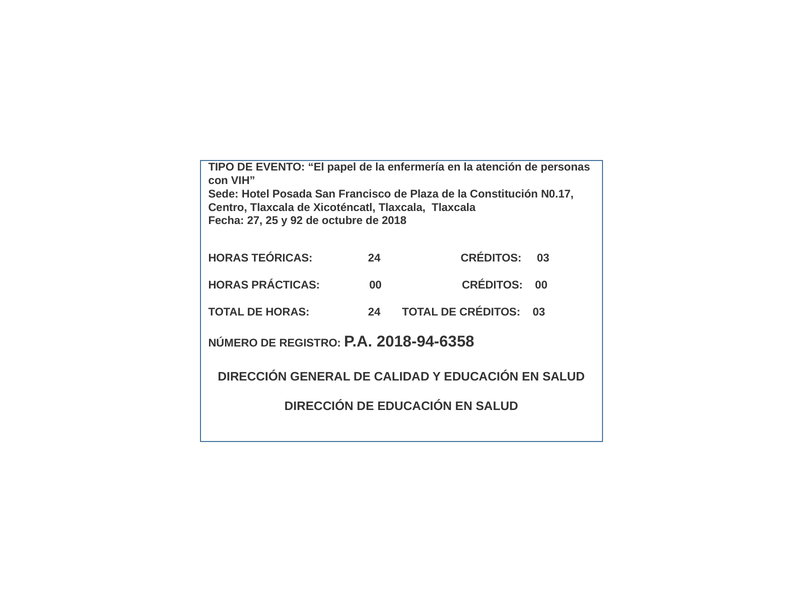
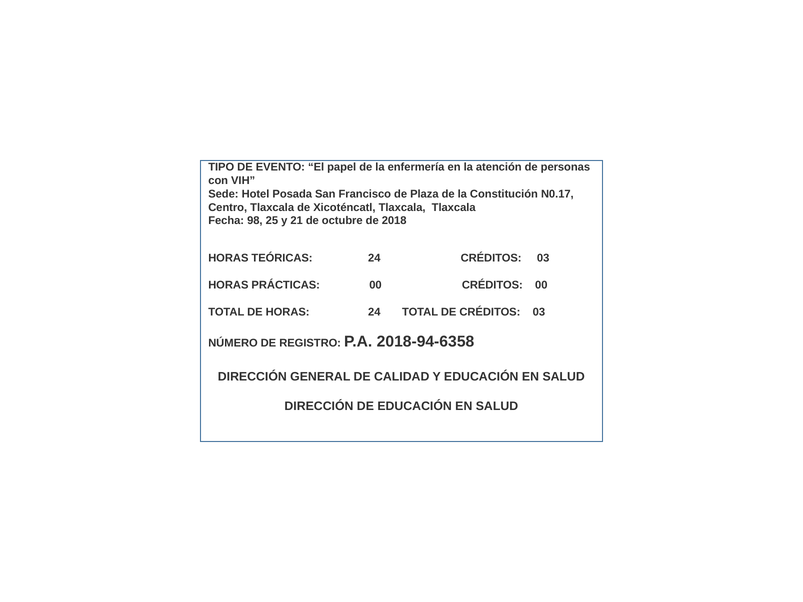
27: 27 -> 98
92: 92 -> 21
